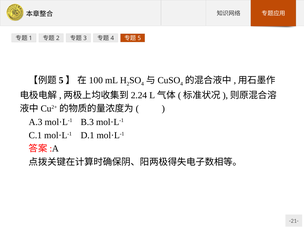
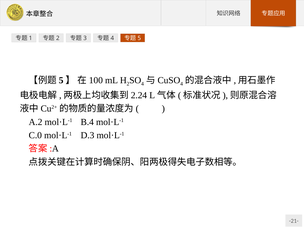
A.3: A.3 -> A.2
B.3: B.3 -> B.4
C.1: C.1 -> C.0
D.1: D.1 -> D.3
